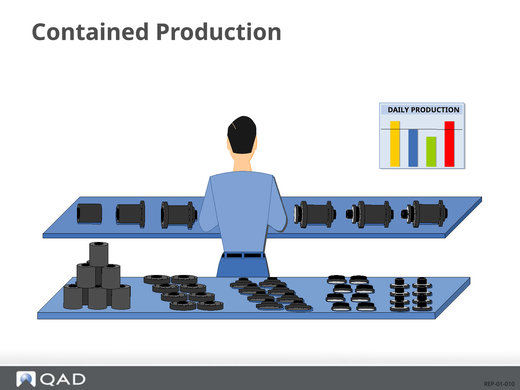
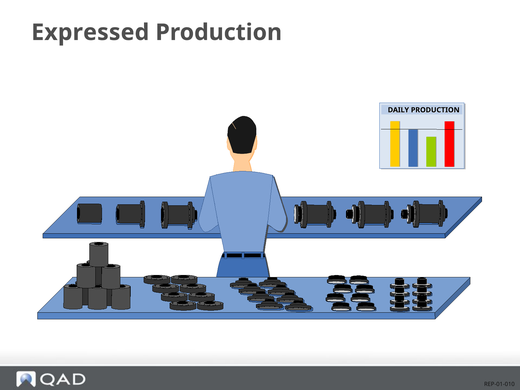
Contained: Contained -> Expressed
